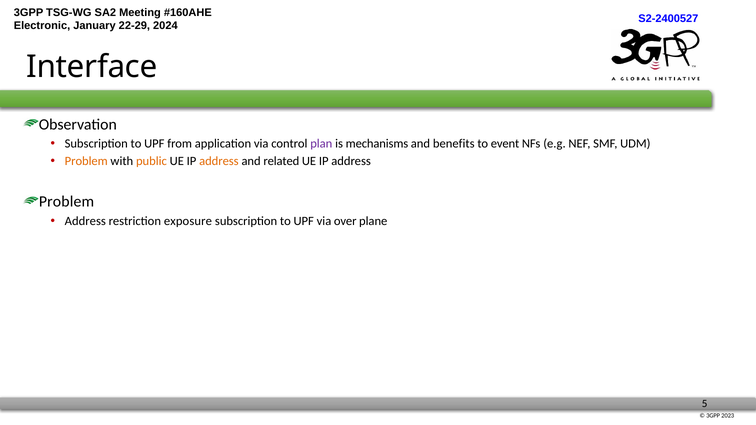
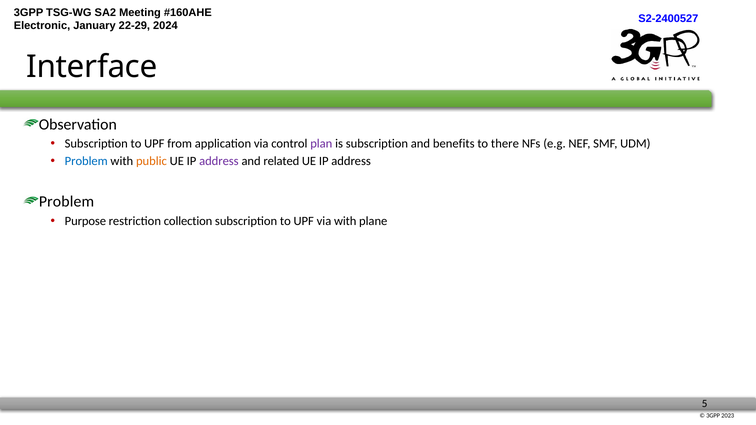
is mechanisms: mechanisms -> subscription
event: event -> there
Problem at (86, 161) colour: orange -> blue
address at (219, 161) colour: orange -> purple
Address at (85, 221): Address -> Purpose
exposure: exposure -> collection
via over: over -> with
